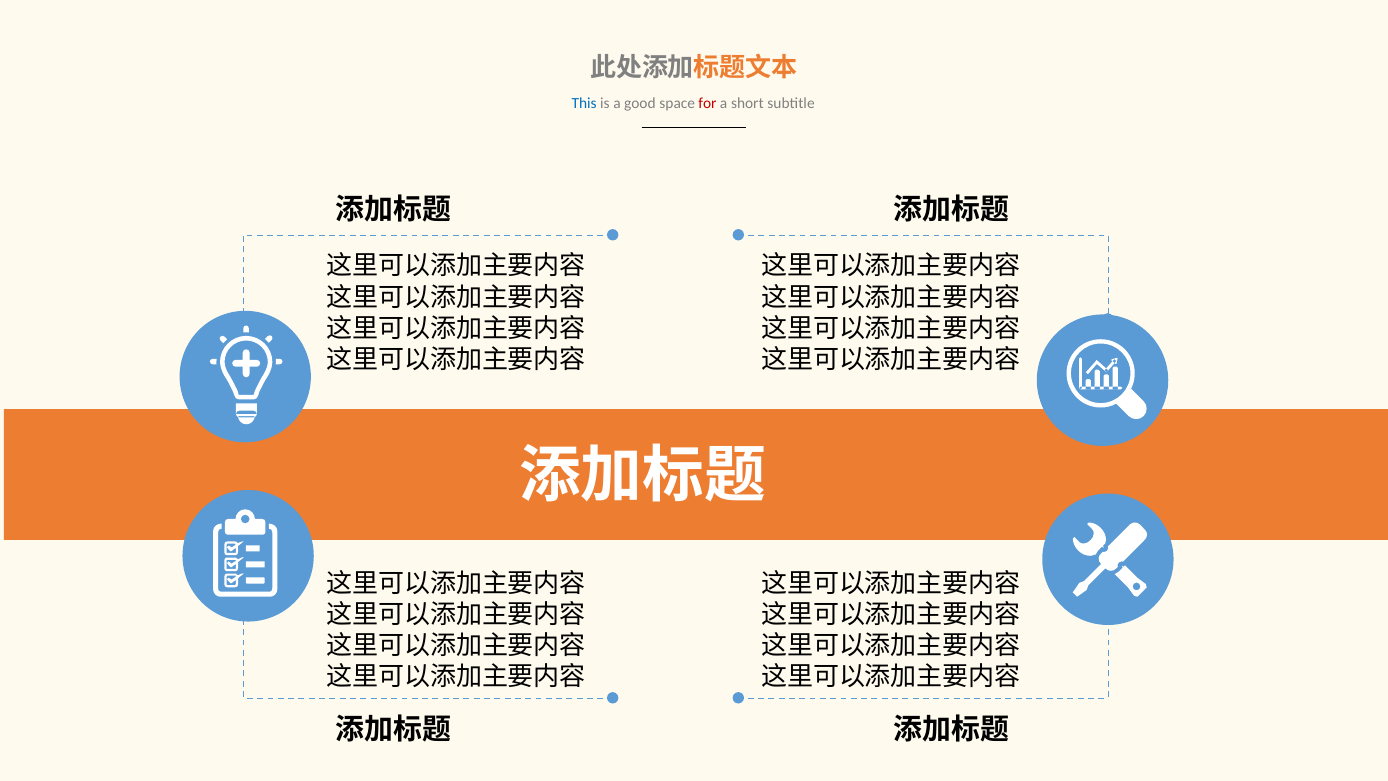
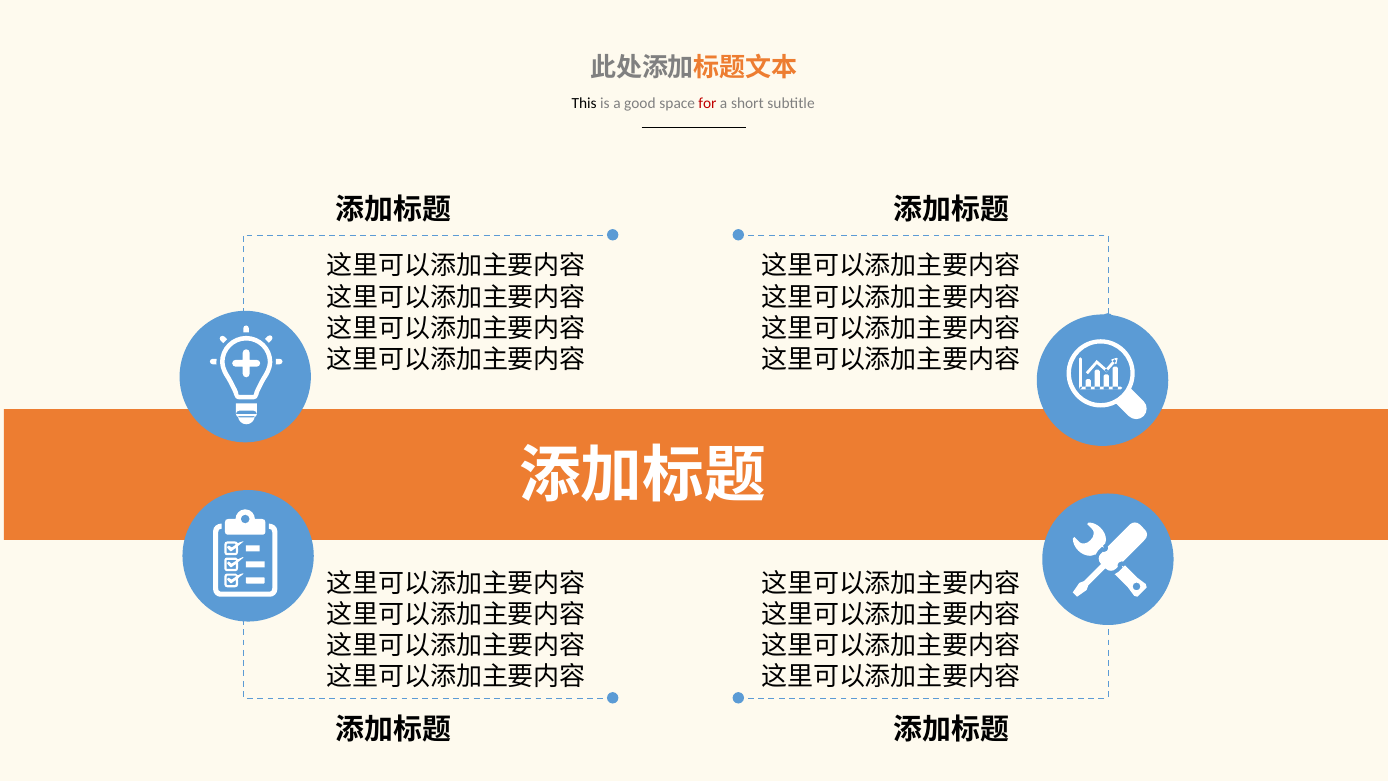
This colour: blue -> black
